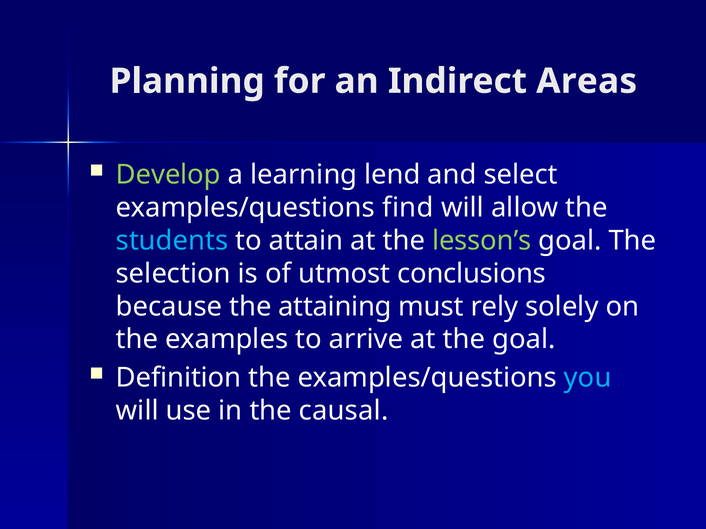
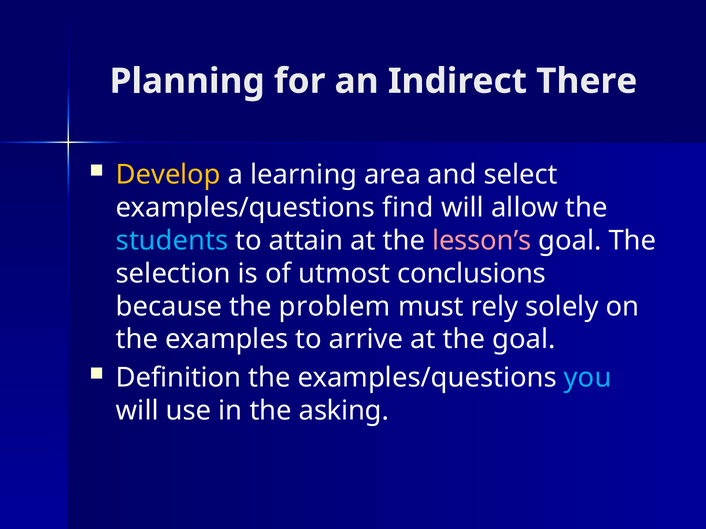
Areas: Areas -> There
Develop colour: light green -> yellow
lend: lend -> area
lesson’s colour: light green -> pink
attaining: attaining -> problem
causal: causal -> asking
